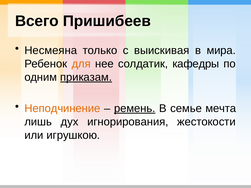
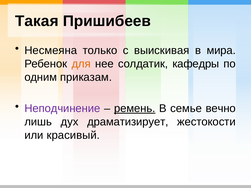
Всего: Всего -> Такая
приказам underline: present -> none
Неподчинение colour: orange -> purple
мечта: мечта -> вечно
игнорирования: игнорирования -> драматизирует
игрушкою: игрушкою -> красивый
